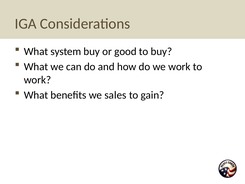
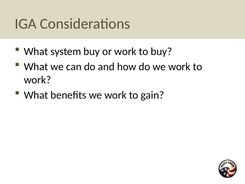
or good: good -> work
benefits we sales: sales -> work
